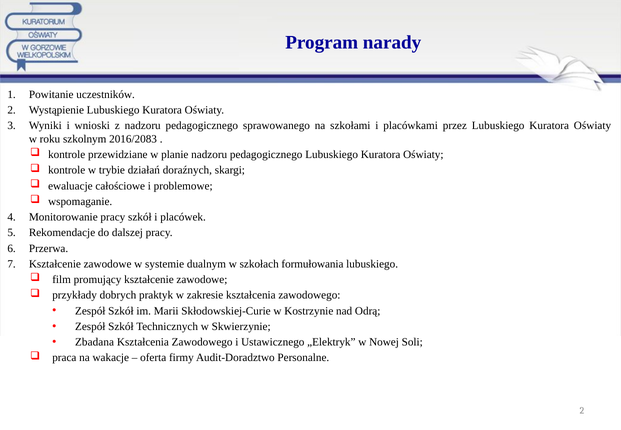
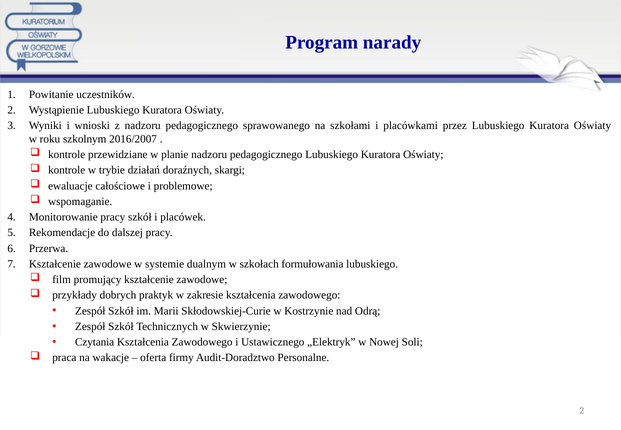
2016/2083: 2016/2083 -> 2016/2007
Zbadana: Zbadana -> Czytania
